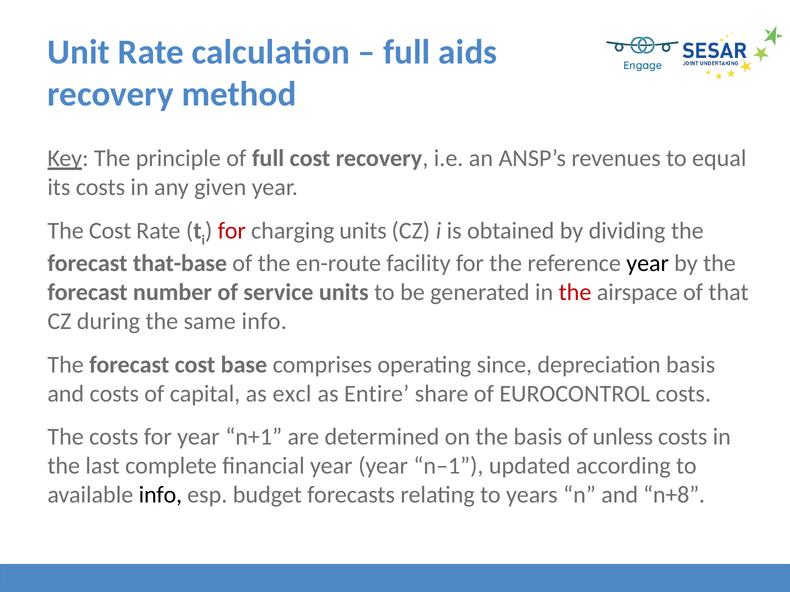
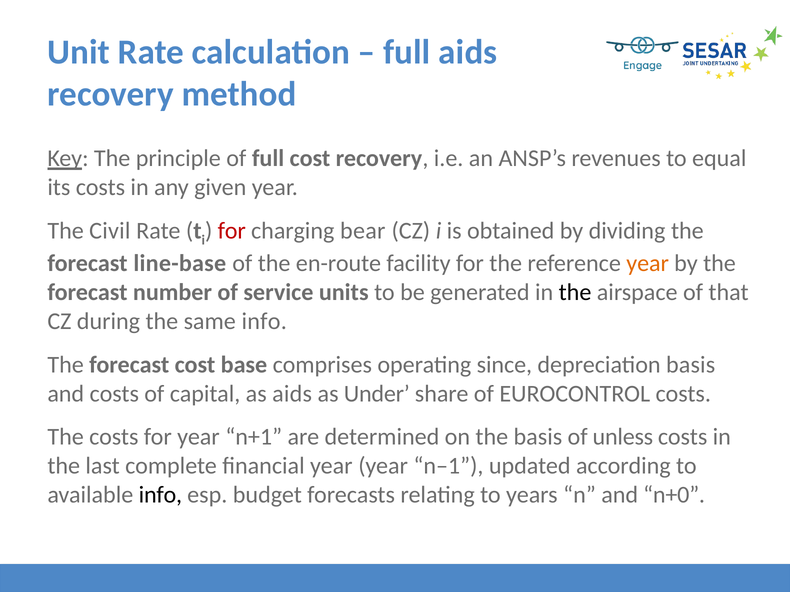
The Cost: Cost -> Civil
charging units: units -> bear
that-base: that-base -> line-base
year at (648, 264) colour: black -> orange
the at (575, 293) colour: red -> black
as excl: excl -> aids
Entire: Entire -> Under
n+8: n+8 -> n+0
